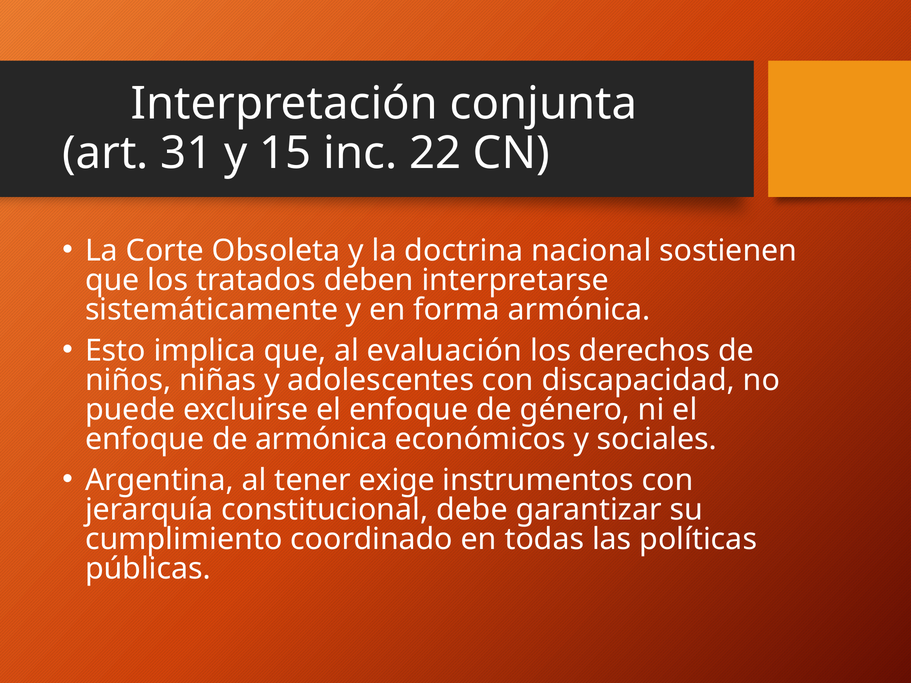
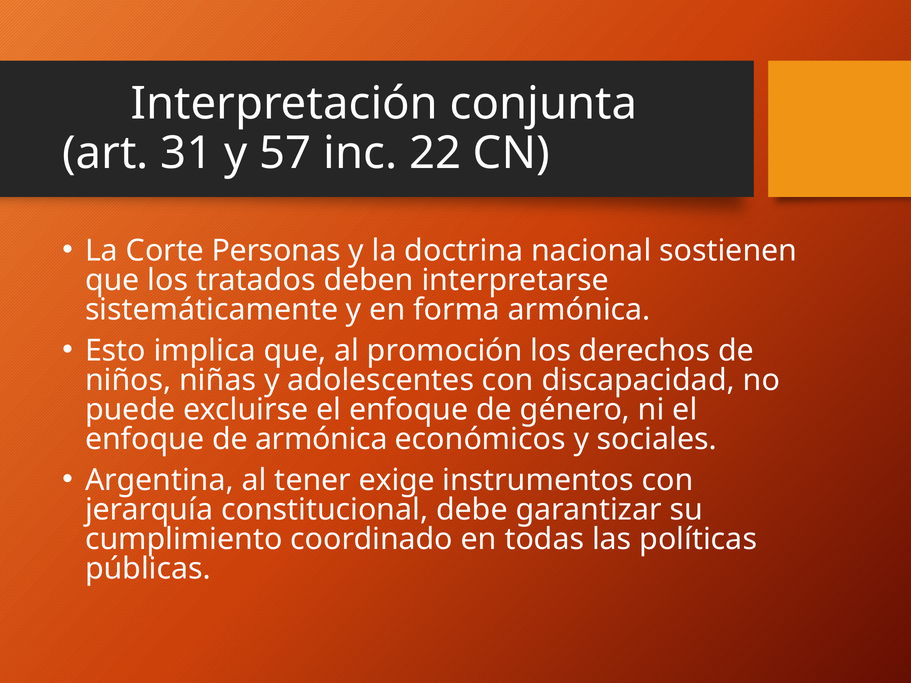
15: 15 -> 57
Obsoleta: Obsoleta -> Personas
evaluación: evaluación -> promoción
